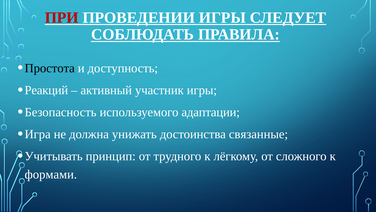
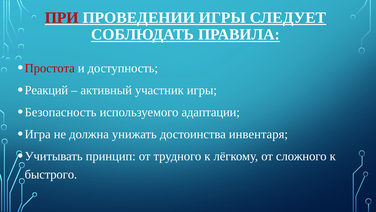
Простота colour: black -> red
связанные: связанные -> инвентаря
формами: формами -> быстрого
